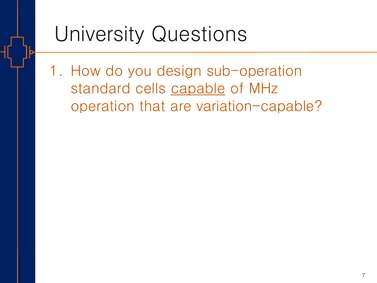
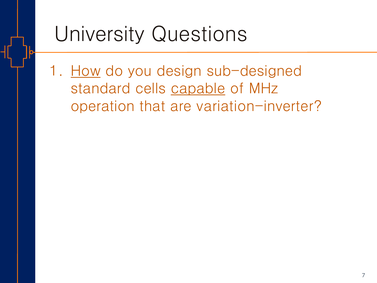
How underline: none -> present
sub-operation: sub-operation -> sub-designed
variation-capable: variation-capable -> variation-inverter
